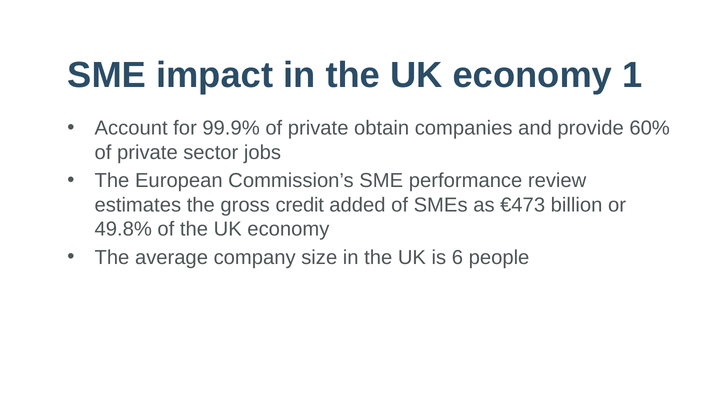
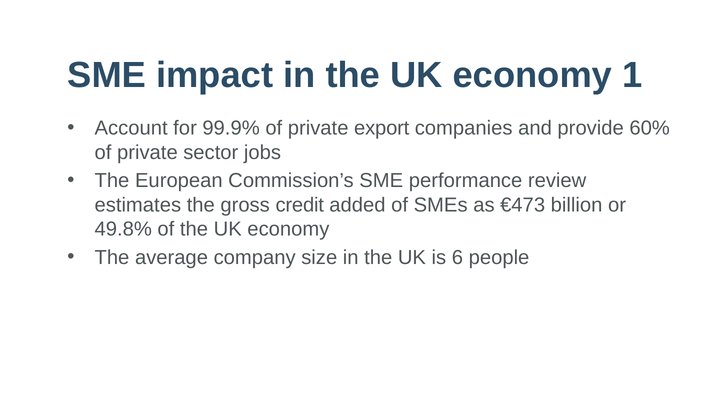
obtain: obtain -> export
